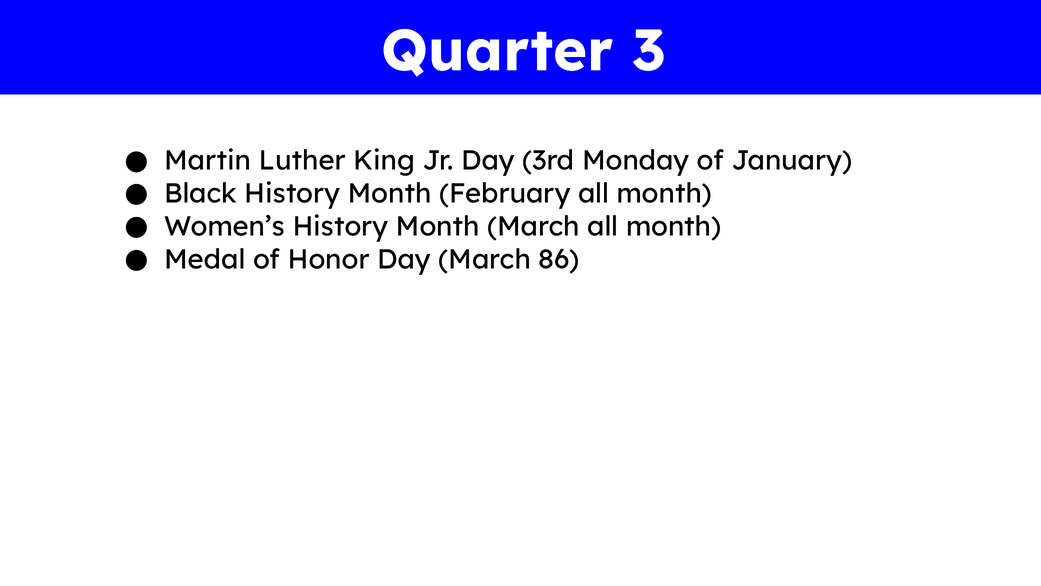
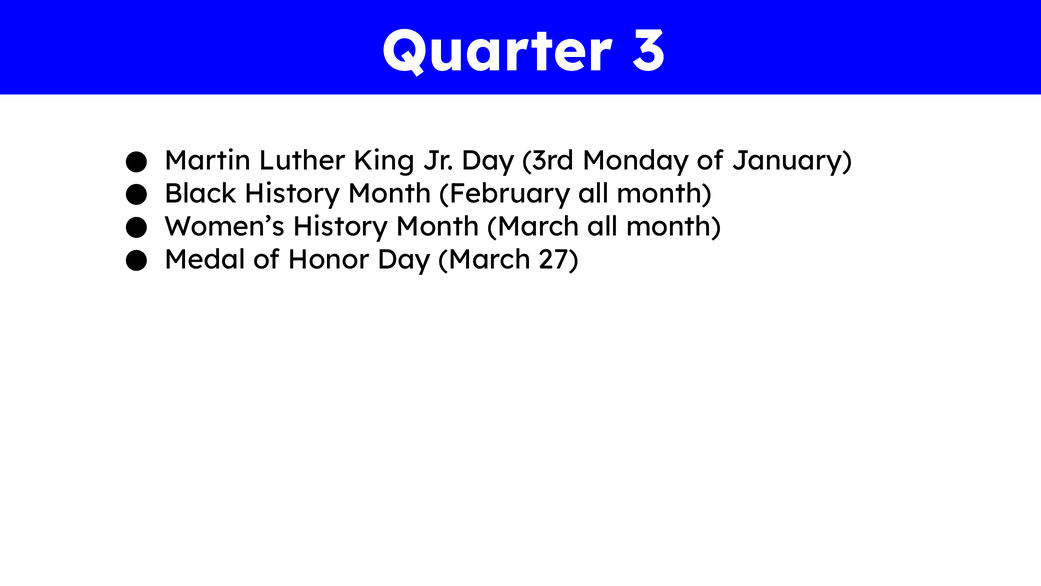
86: 86 -> 27
